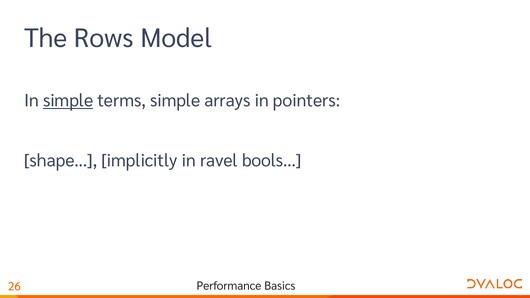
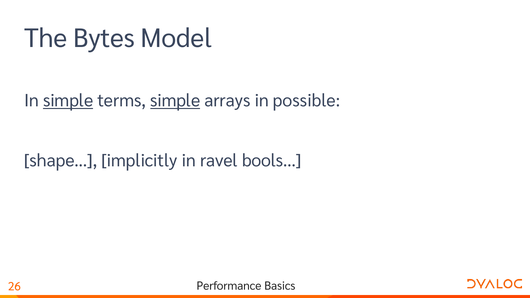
Rows: Rows -> Bytes
simple at (175, 101) underline: none -> present
pointers: pointers -> possible
